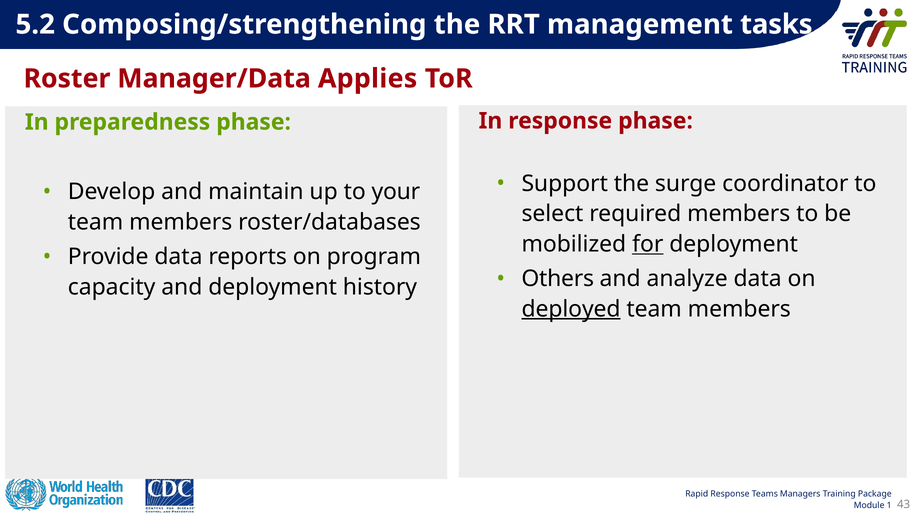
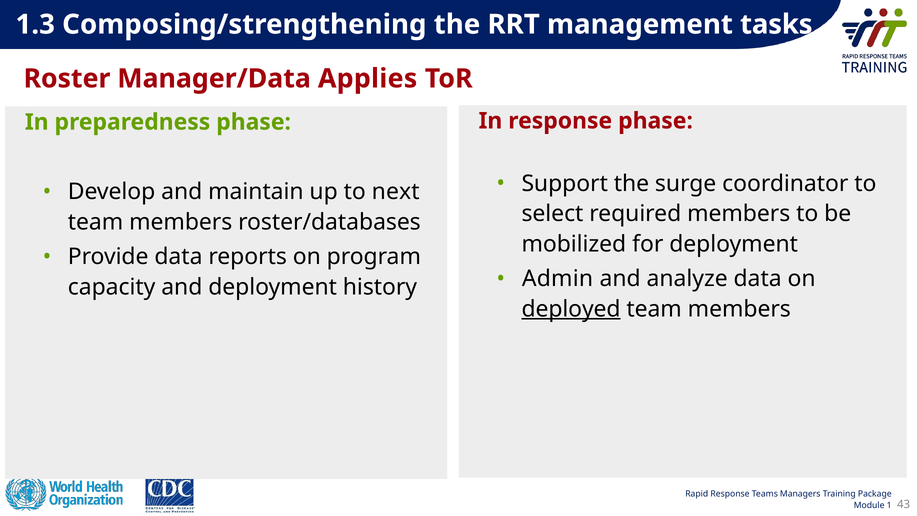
5.2: 5.2 -> 1.3
your: your -> next
for underline: present -> none
Others: Others -> Admin
